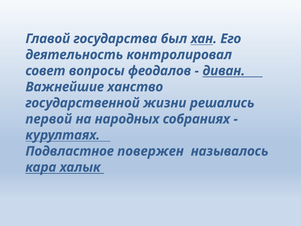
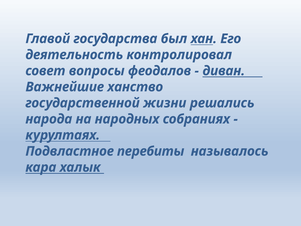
первой: первой -> народа
повержен: повержен -> перебиты
